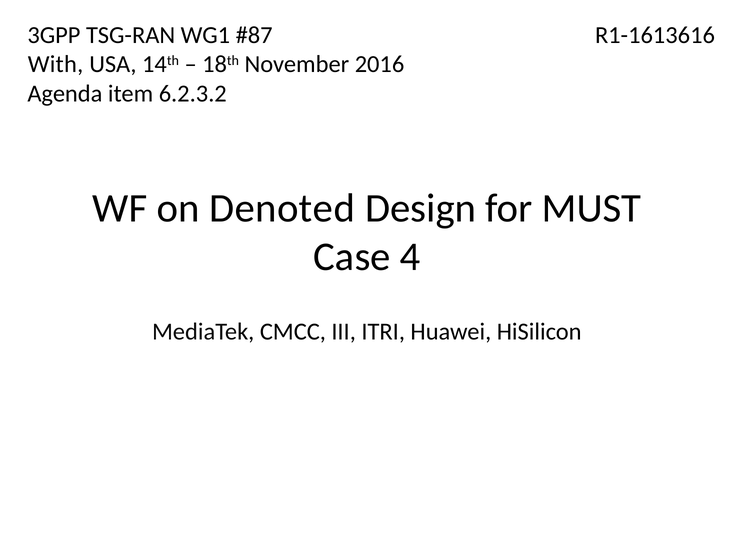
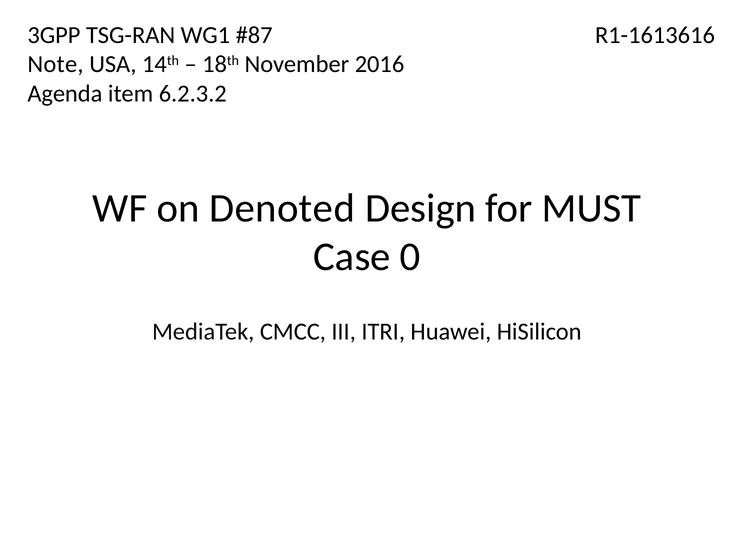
With: With -> Note
4: 4 -> 0
